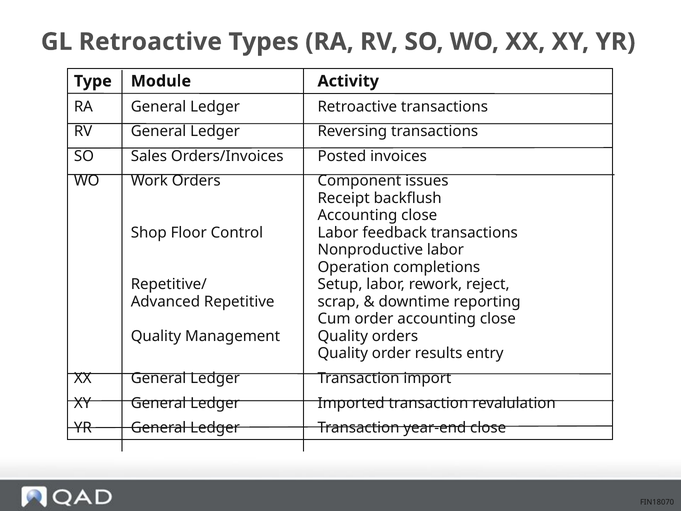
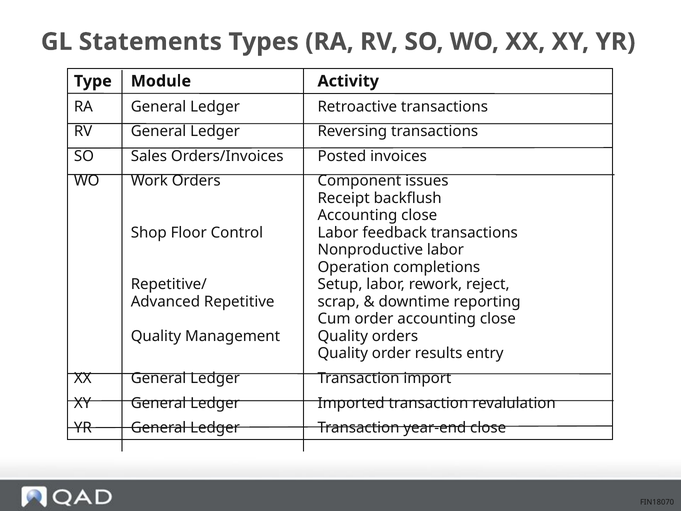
GL Retroactive: Retroactive -> Statements
